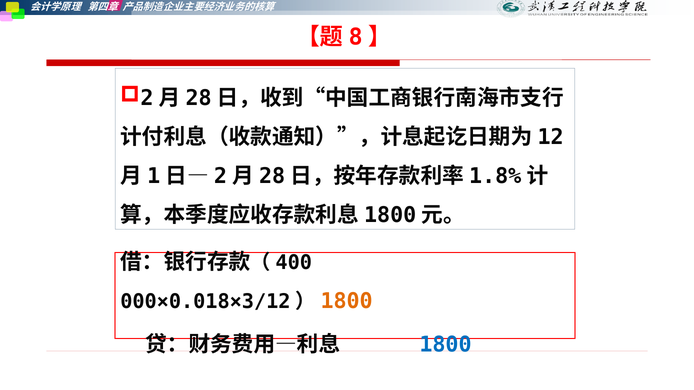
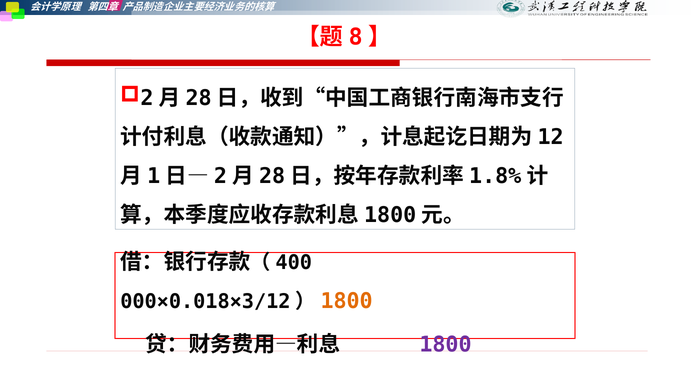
1800 at (446, 345) colour: blue -> purple
